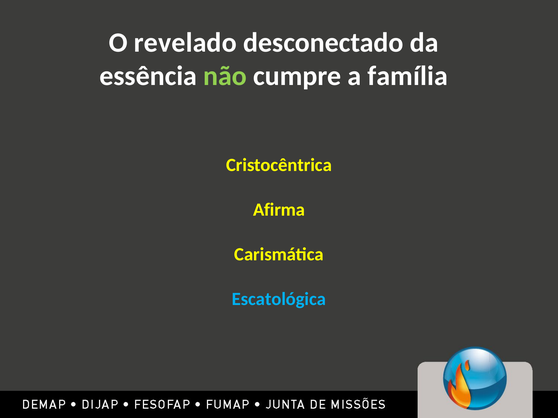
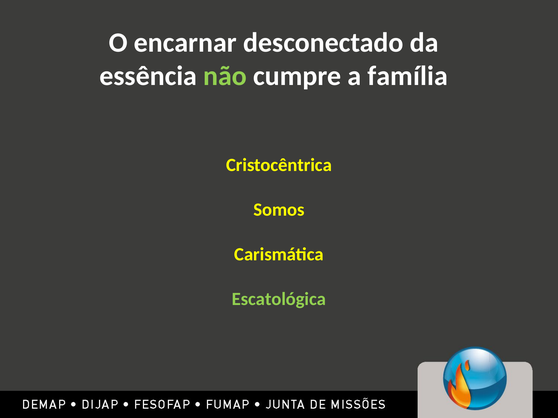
revelado: revelado -> encarnar
Afirma: Afirma -> Somos
Escatológica colour: light blue -> light green
